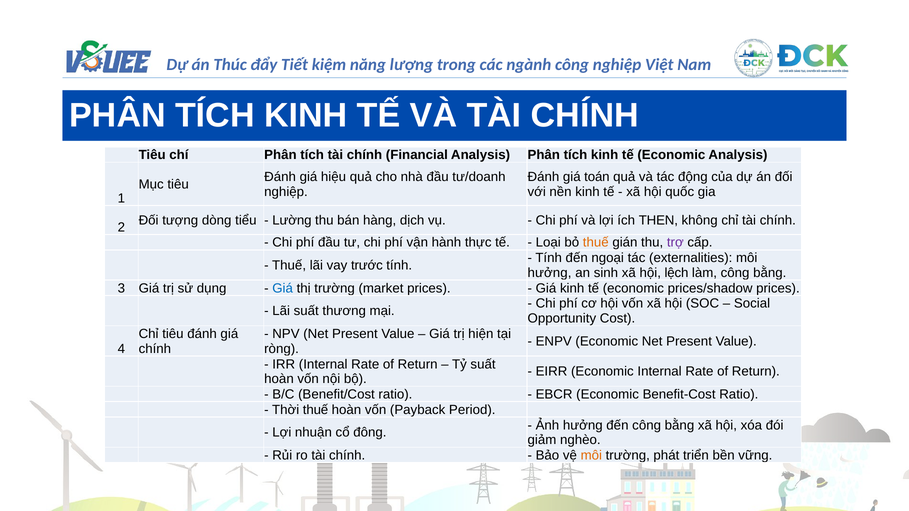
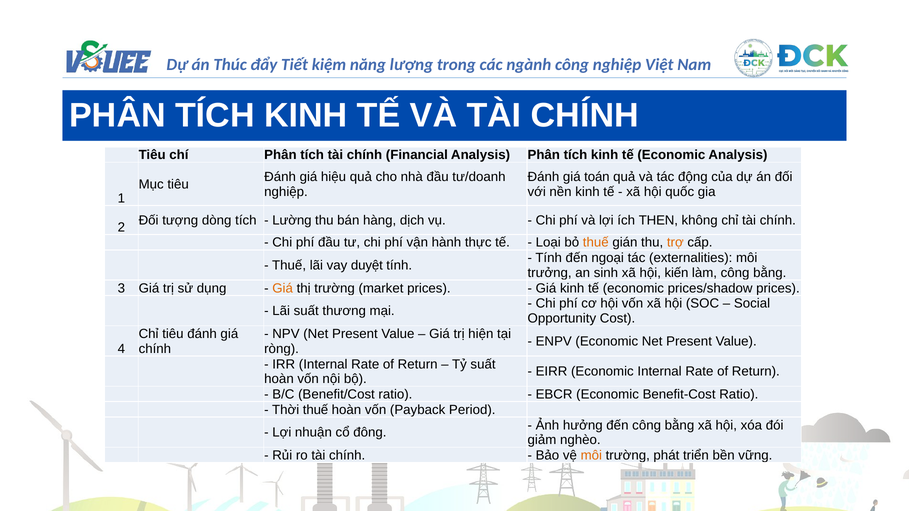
dòng tiểu: tiểu -> tích
trợ colour: purple -> orange
trước: trước -> duyệt
hưởng at (550, 273): hưởng -> trưởng
lệch: lệch -> kiến
Giá at (283, 288) colour: blue -> orange
